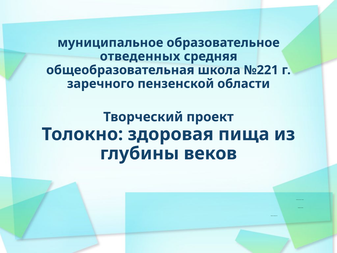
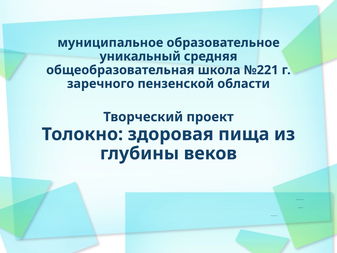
отведенных: отведенных -> уникальный
